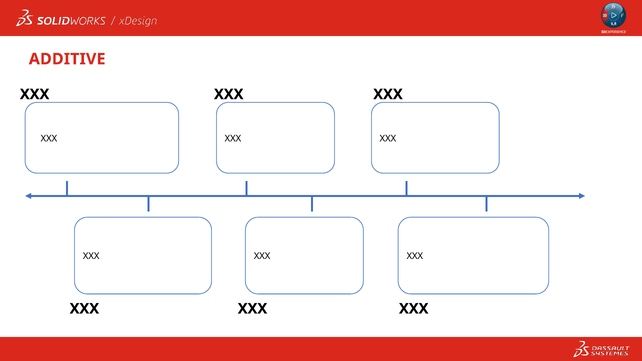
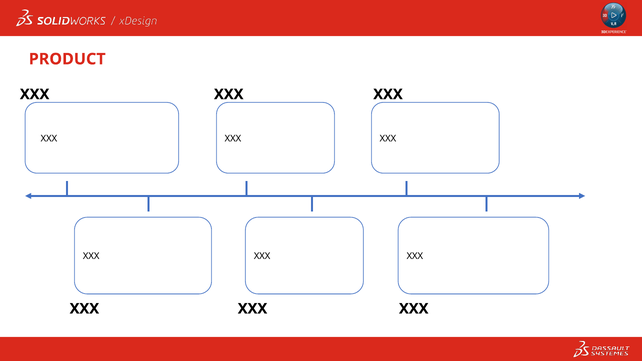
ADDITIVE: ADDITIVE -> PRODUCT
